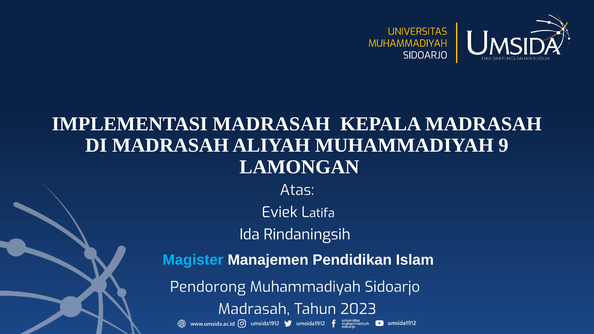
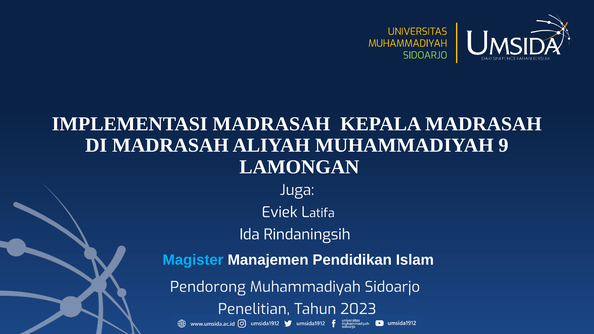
SIDOARJO at (425, 55) colour: white -> light green
Atas: Atas -> Juga
Madrasah at (254, 309): Madrasah -> Penelitian
